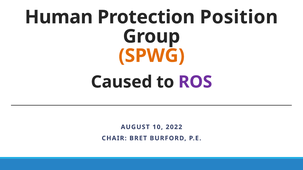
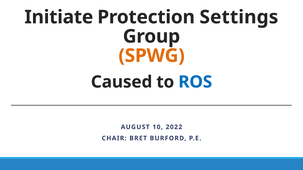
Human: Human -> Initiate
Position: Position -> Settings
ROS colour: purple -> blue
